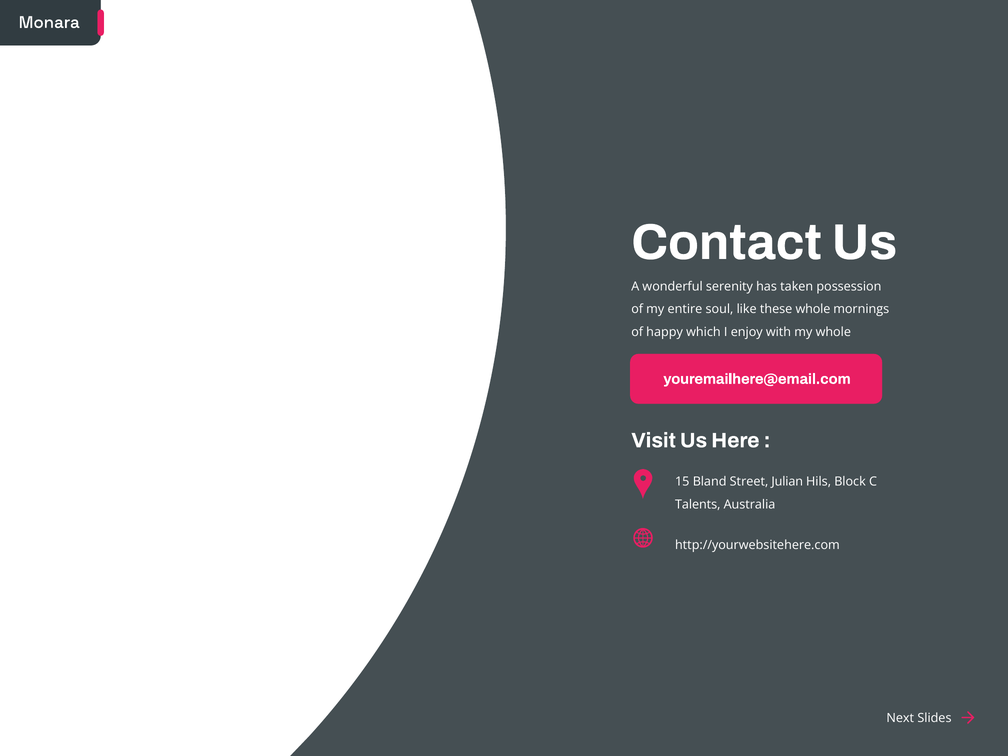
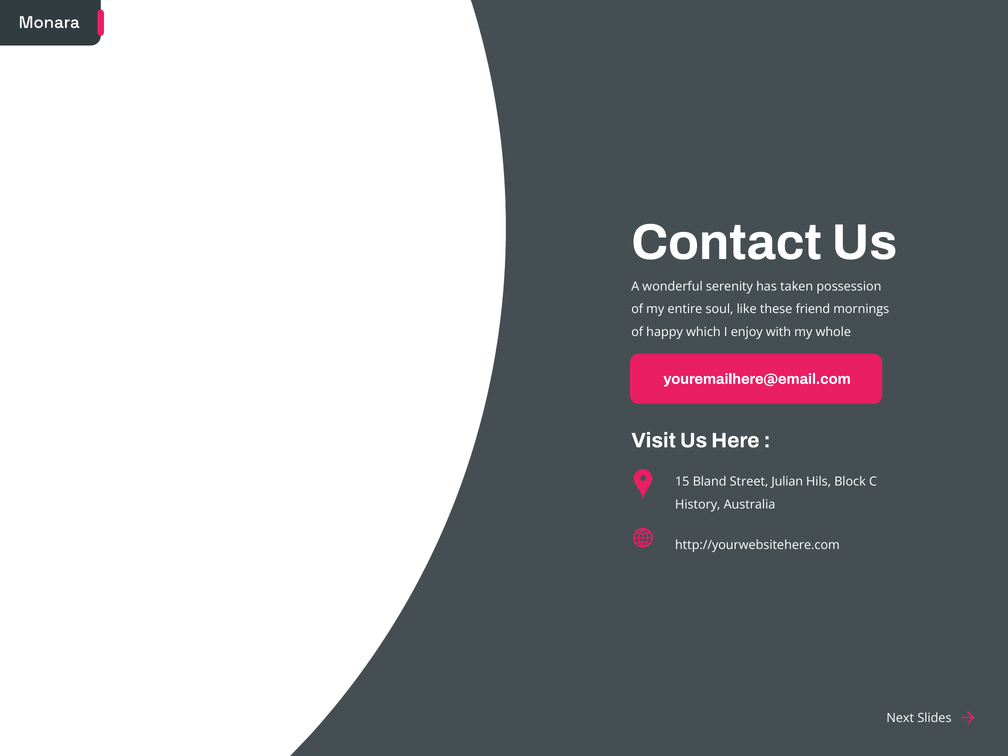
these whole: whole -> friend
Talents: Talents -> History
